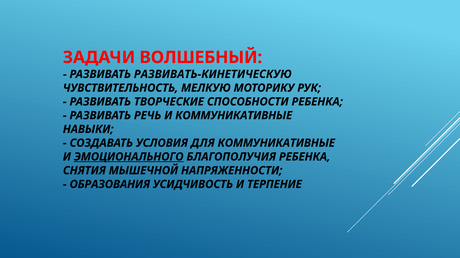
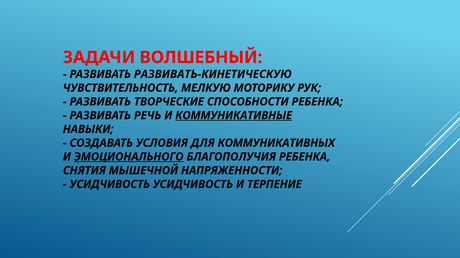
КОММУНИКАТИВНЫЕ at (234, 116) underline: none -> present
ДЛЯ КОММУНИКАТИВНЫЕ: КОММУНИКАТИВНЫЕ -> КОММУНИКАТИВНЫХ
ОБРАЗОВАНИЯ at (110, 185): ОБРАЗОВАНИЯ -> УСИДЧИВОСТЬ
